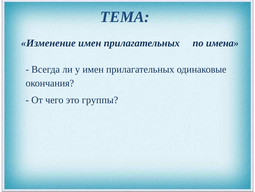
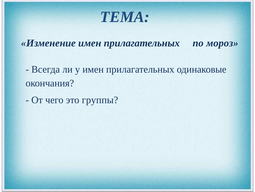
имена: имена -> мороз
